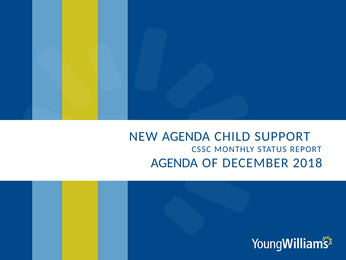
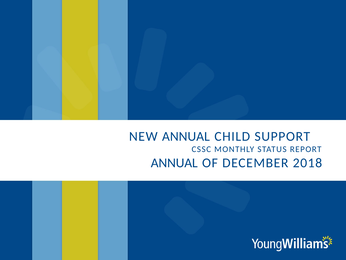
NEW AGENDA: AGENDA -> ANNUAL
AGENDA at (174, 163): AGENDA -> ANNUAL
